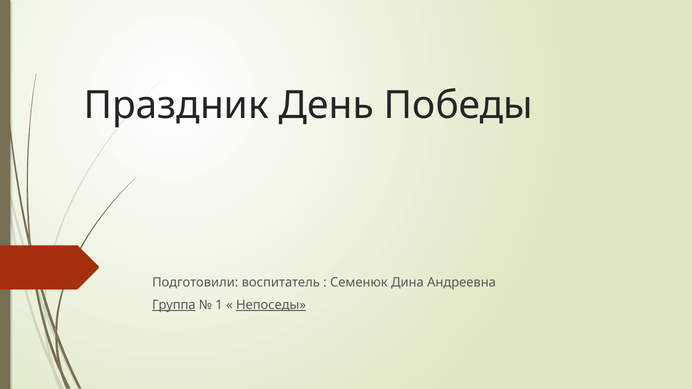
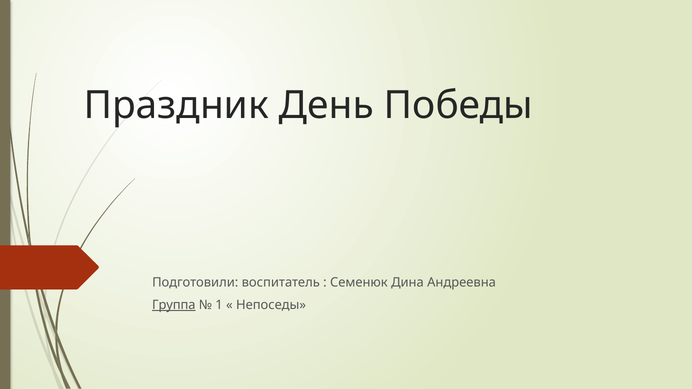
Непоседы underline: present -> none
